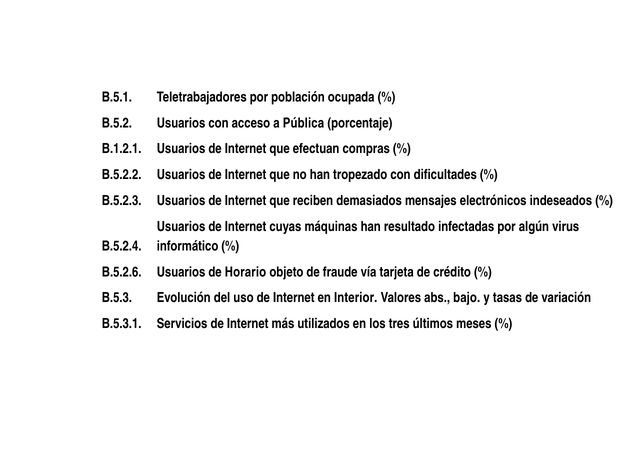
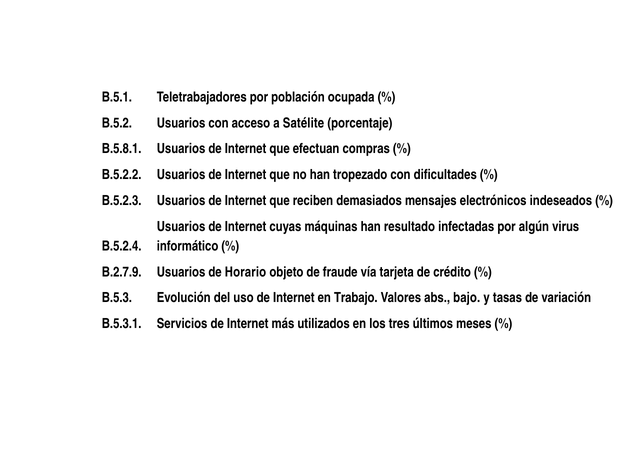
Pública: Pública -> Satélite
B.1.2.1: B.1.2.1 -> B.5.8.1
B.5.2.6: B.5.2.6 -> B.2.7.9
Interior: Interior -> Trabajo
